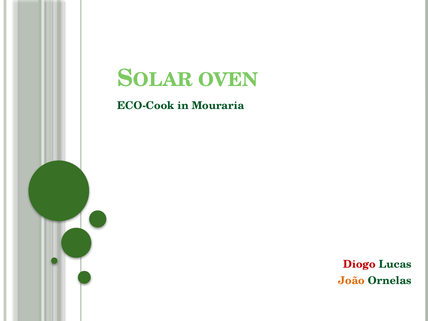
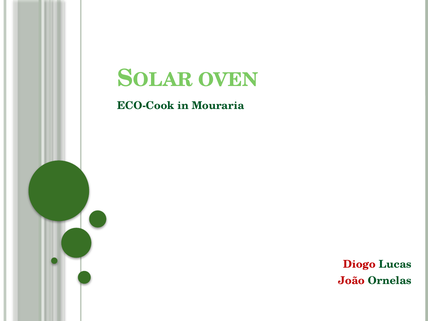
João colour: orange -> red
